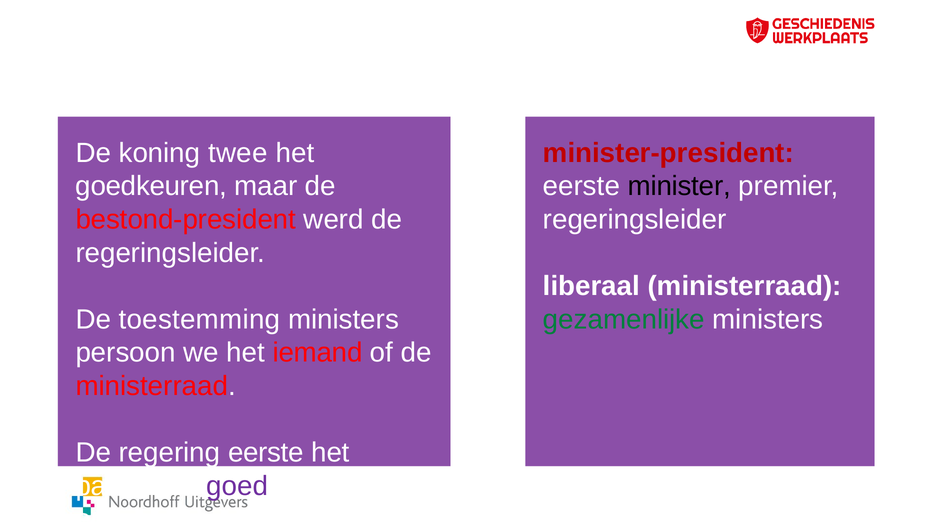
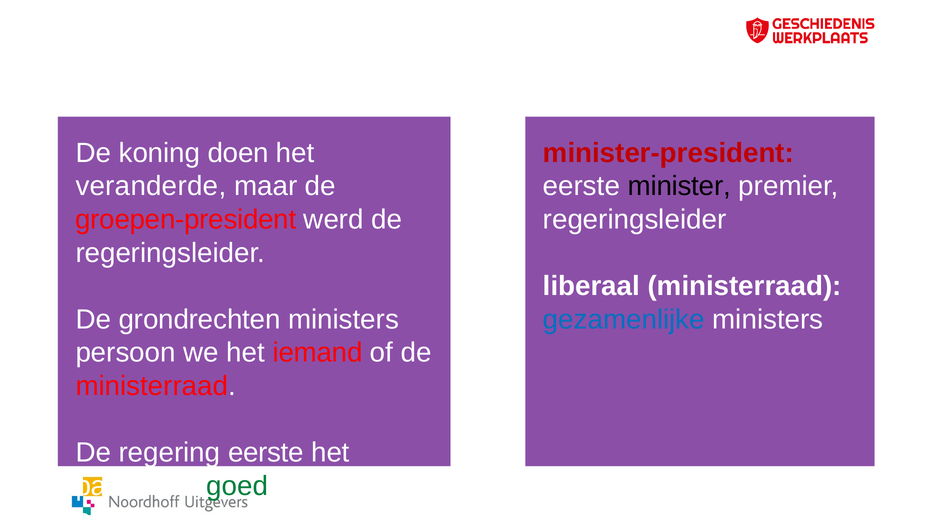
koning twee: twee -> doen
goedkeuren: goedkeuren -> veranderde
bestond-president: bestond-president -> groepen-president
De toestemming: toestemming -> grondrechten
gezamenlijke colour: green -> blue
goed colour: purple -> green
